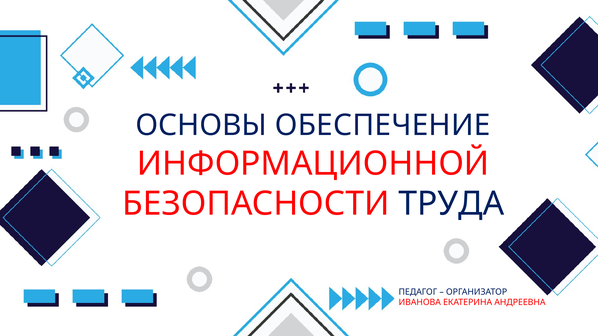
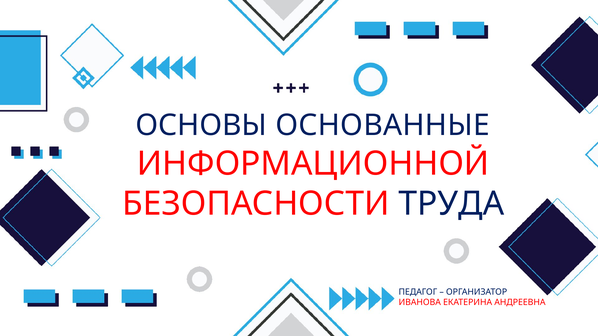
ОБЕСПЕЧЕНИЕ: ОБЕСПЕЧЕНИЕ -> ОСНОВАННЫЕ
